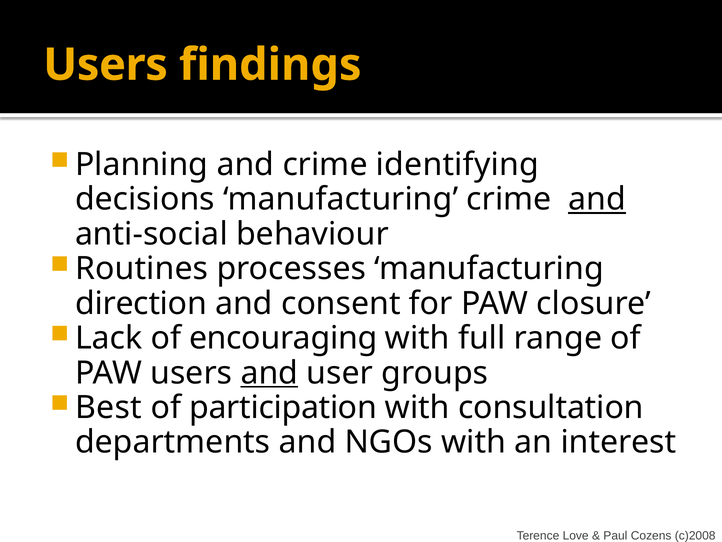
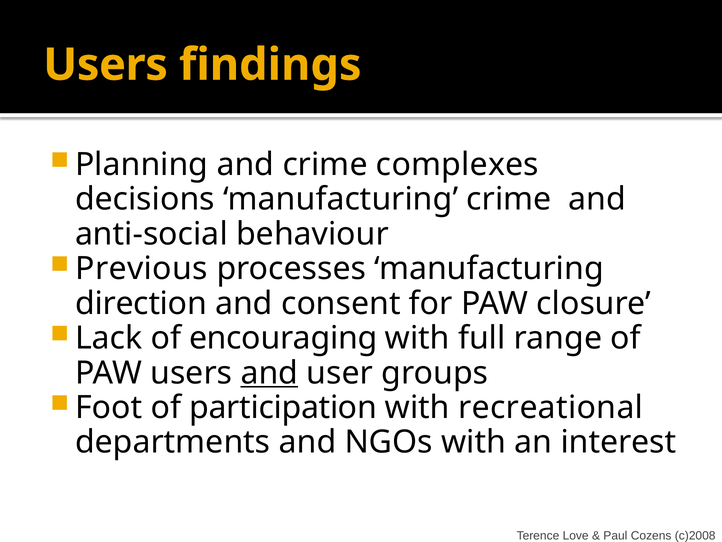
identifying: identifying -> complexes
and at (597, 199) underline: present -> none
Routines: Routines -> Previous
Best: Best -> Foot
consultation: consultation -> recreational
